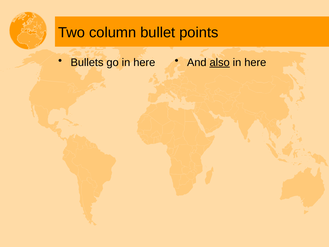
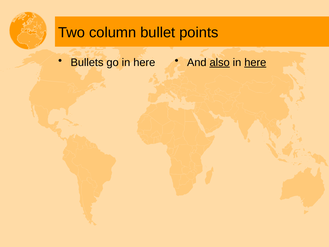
here at (255, 62) underline: none -> present
